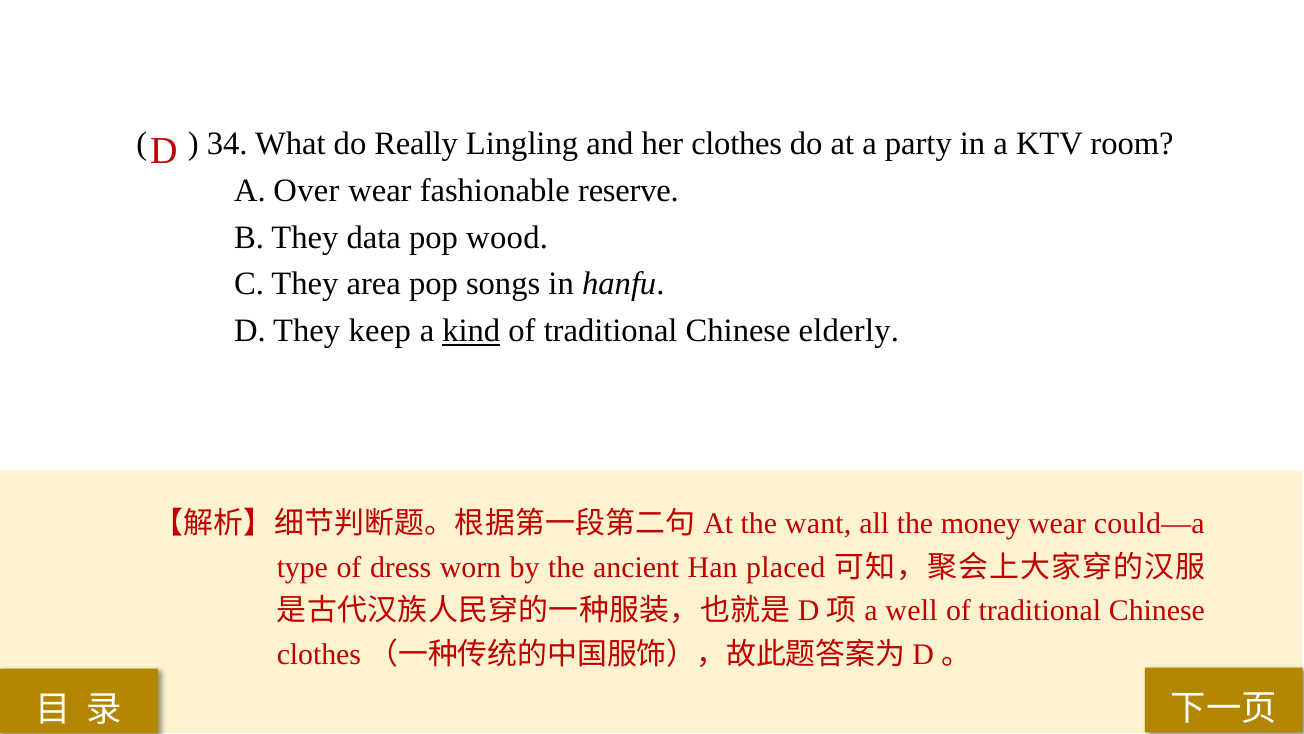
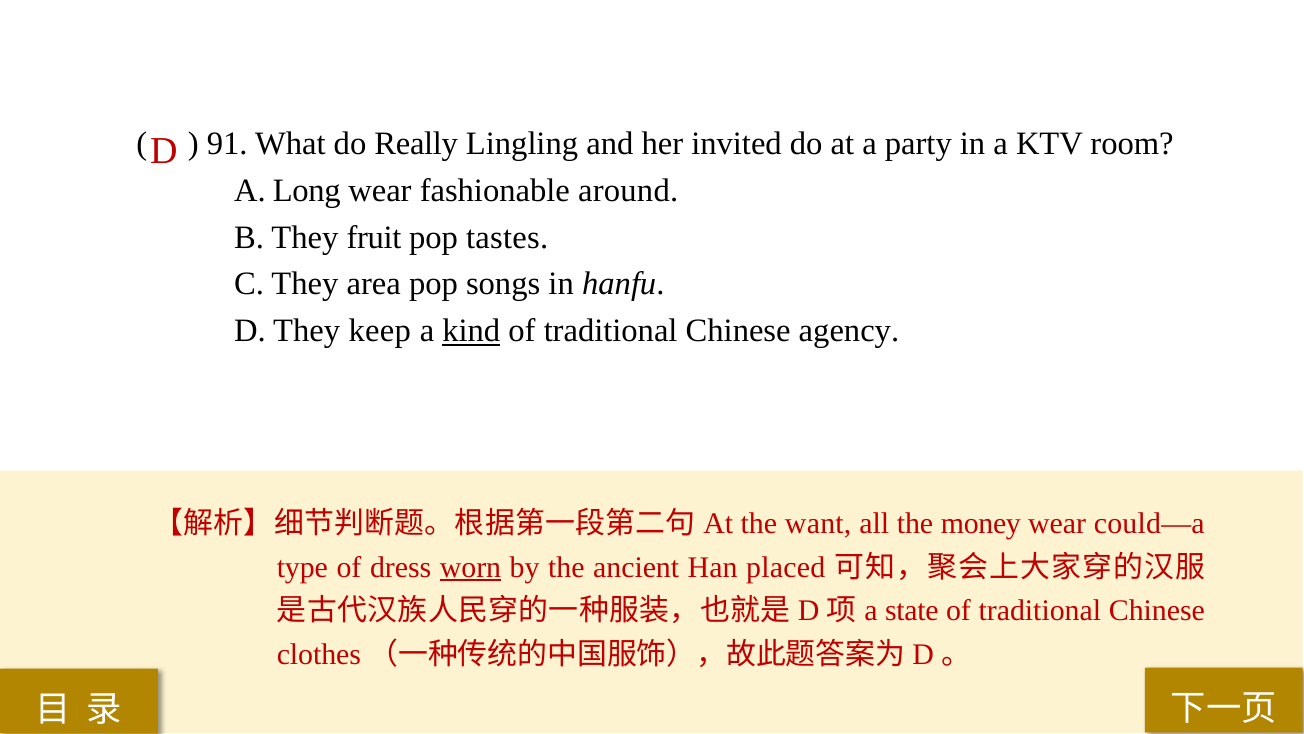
34: 34 -> 91
clothes: clothes -> invited
Over: Over -> Long
reserve: reserve -> around
data: data -> fruit
wood: wood -> tastes
elderly: elderly -> agency
worn underline: none -> present
well: well -> state
